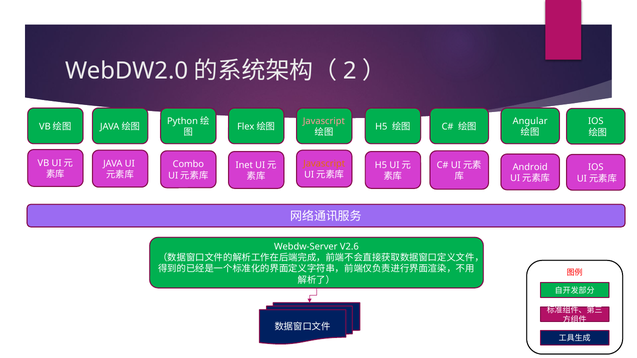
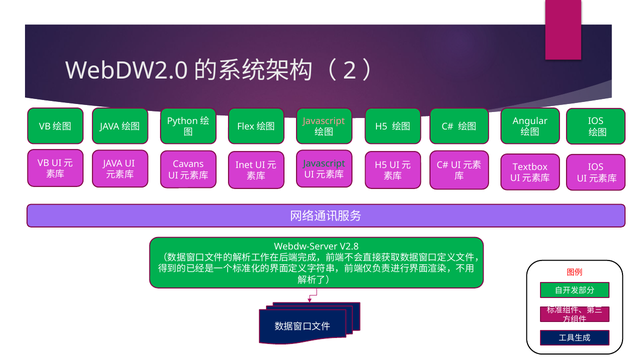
Javascript at (324, 164) colour: orange -> green
Combo: Combo -> Cavans
Android: Android -> Textbox
V2.6: V2.6 -> V2.8
